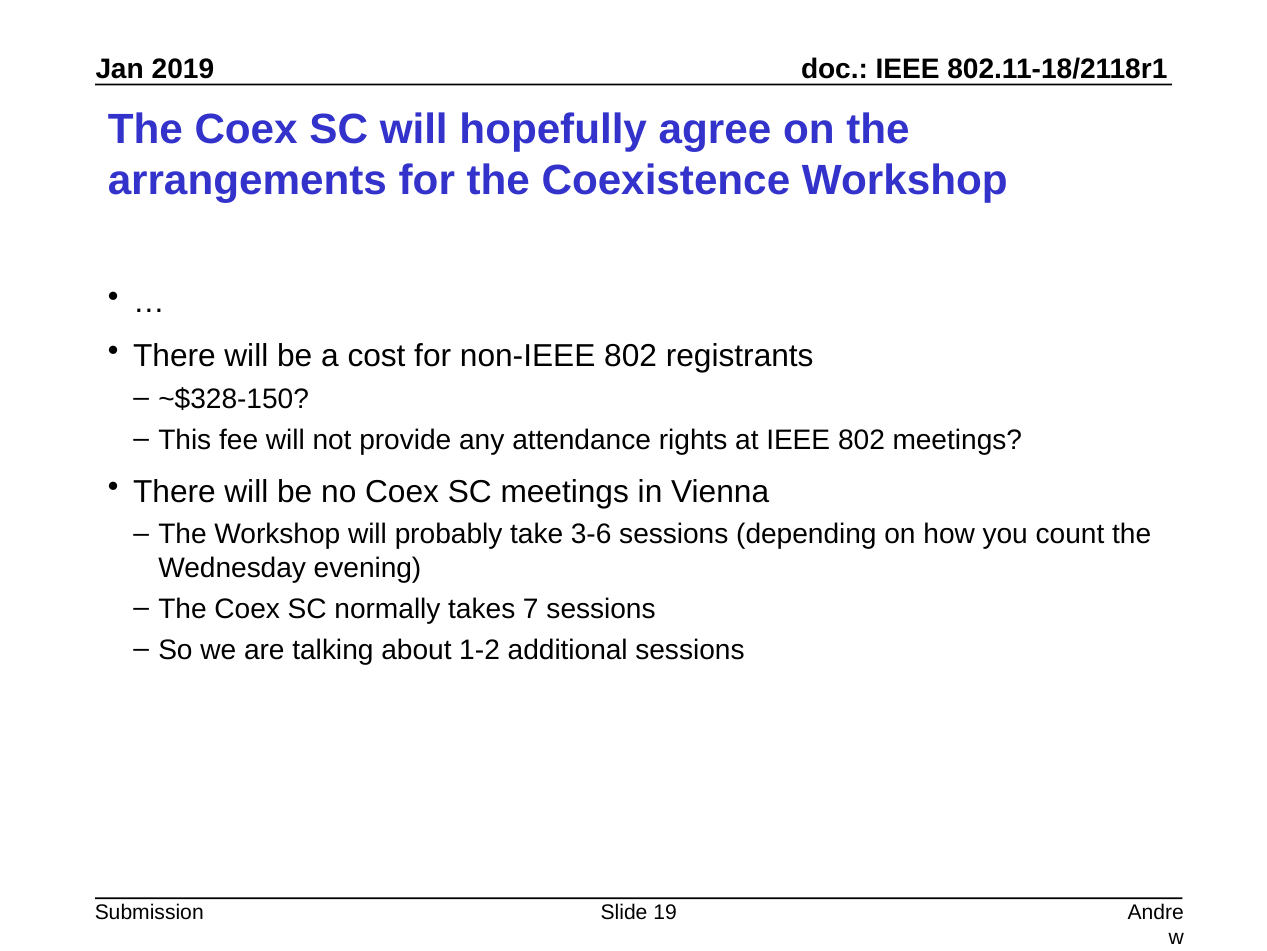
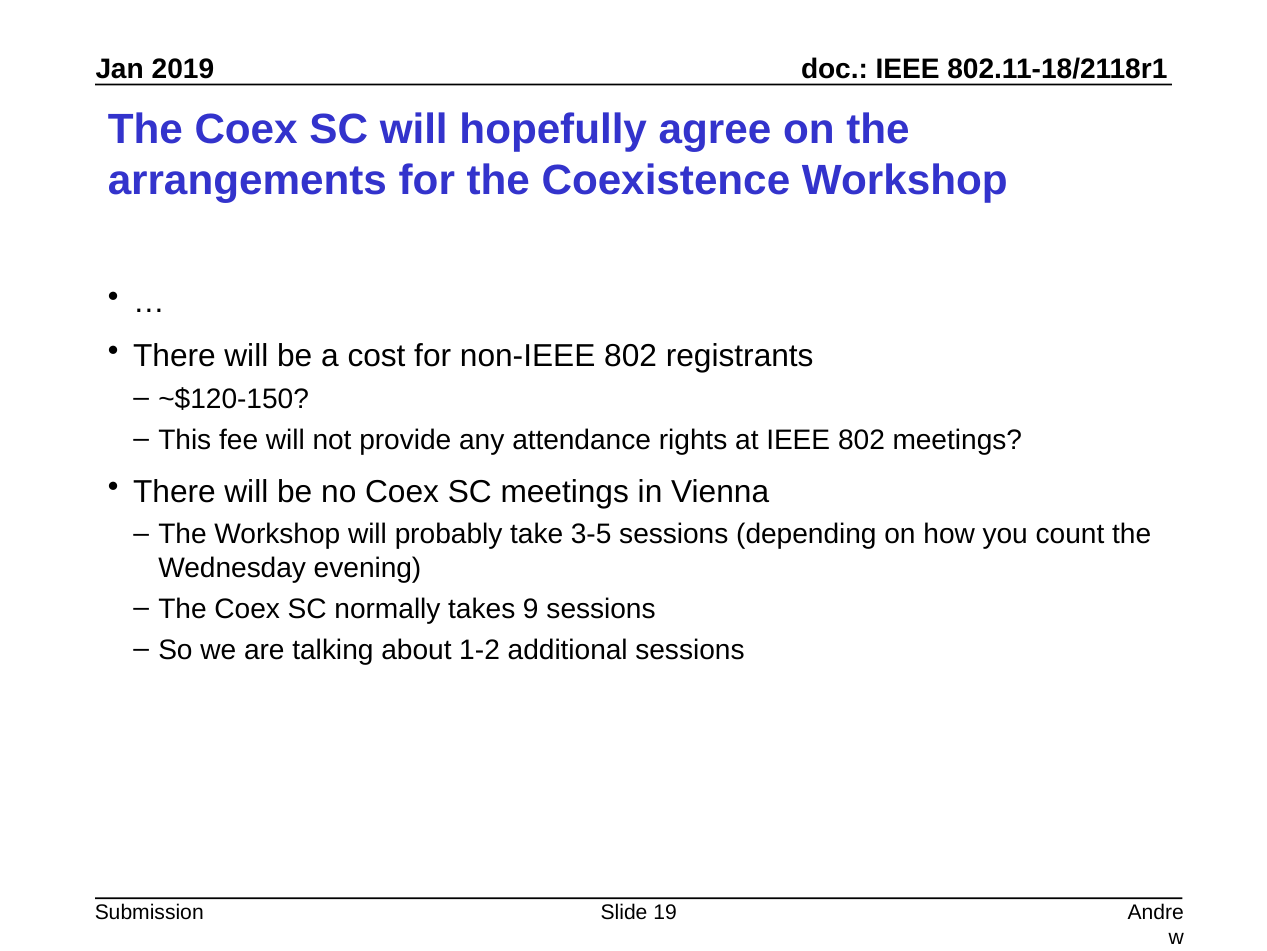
~$328-150: ~$328-150 -> ~$120-150
3-6: 3-6 -> 3-5
7: 7 -> 9
